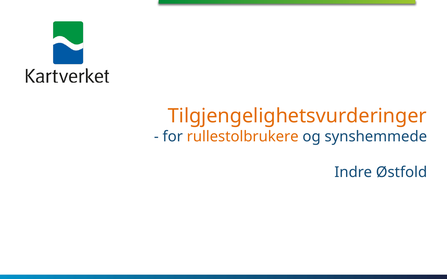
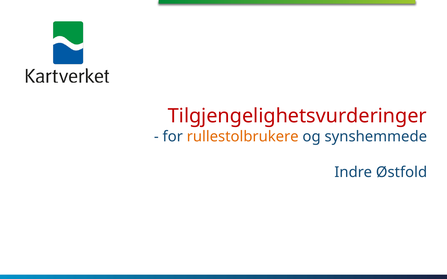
Tilgjengelighetsvurderinger colour: orange -> red
